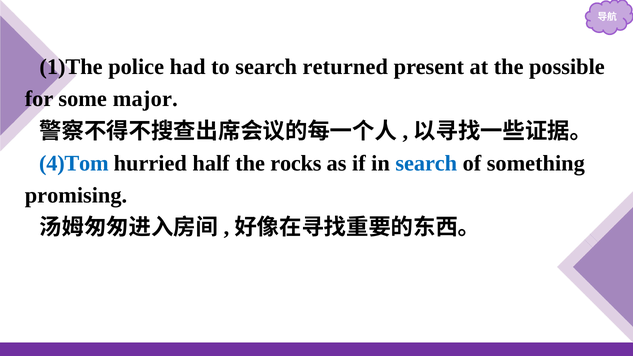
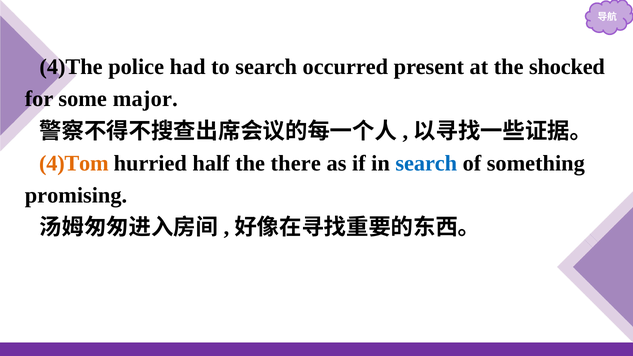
1)The: 1)The -> 4)The
returned: returned -> occurred
possible: possible -> shocked
4)Tom colour: blue -> orange
rocks: rocks -> there
